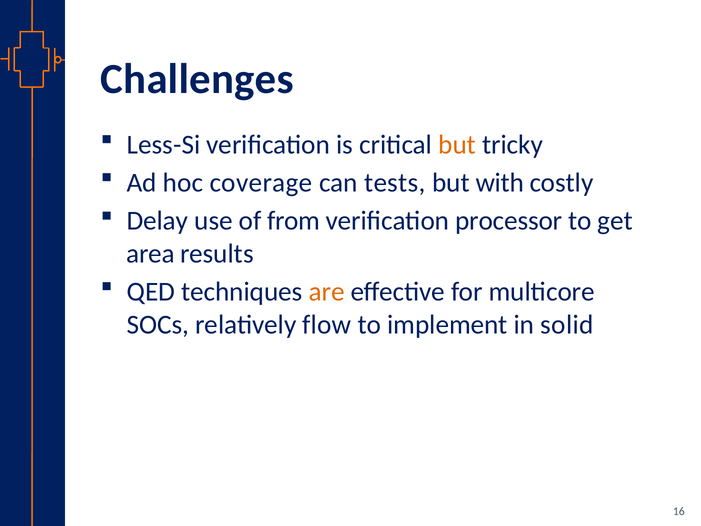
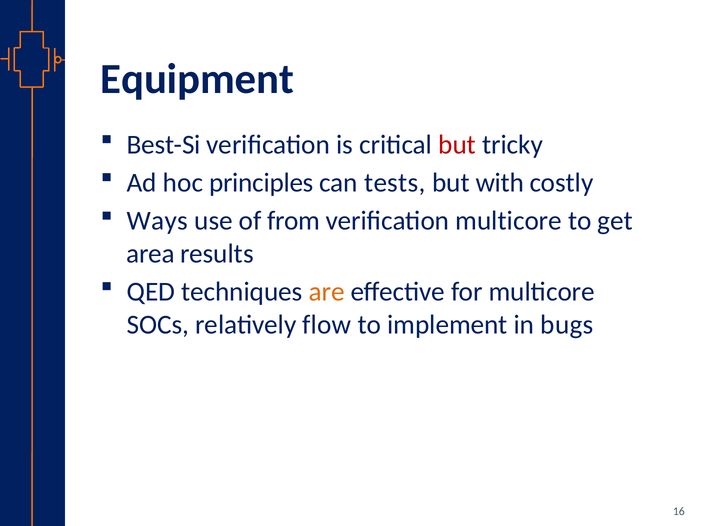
Challenges: Challenges -> Equipment
Less-Si: Less-Si -> Best-Si
but at (457, 144) colour: orange -> red
coverage: coverage -> principles
Delay: Delay -> Ways
verification processor: processor -> multicore
solid: solid -> bugs
